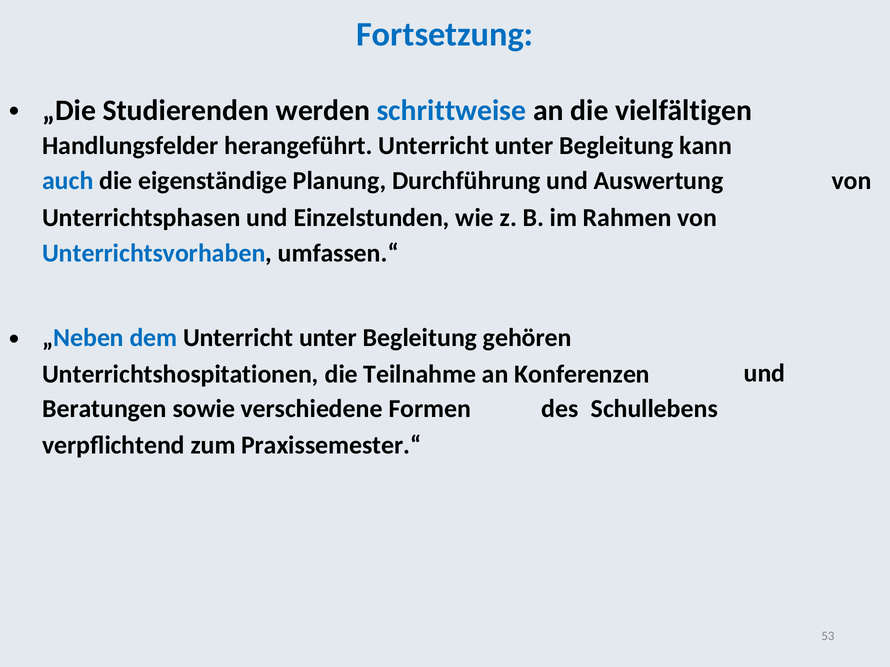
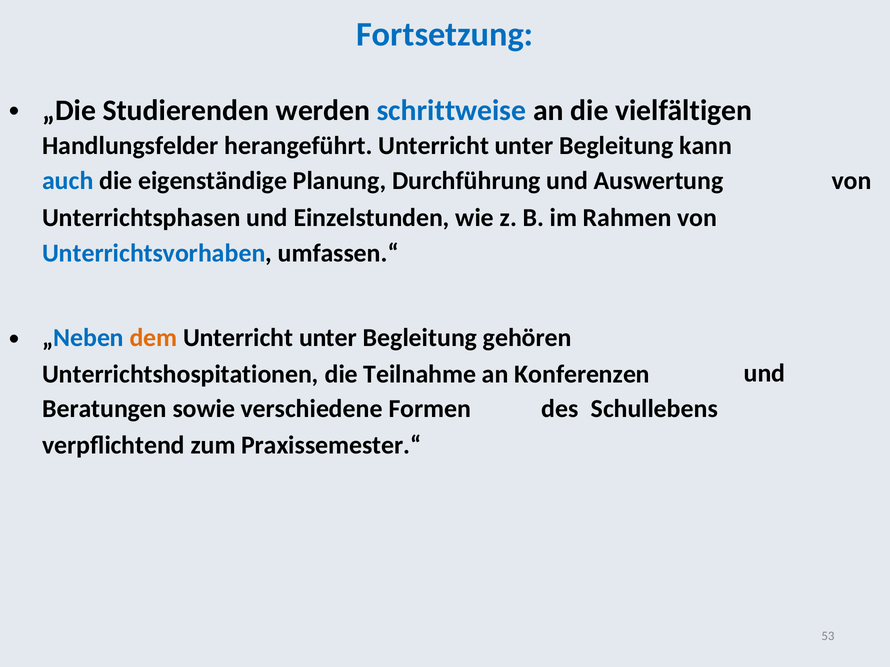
dem colour: blue -> orange
